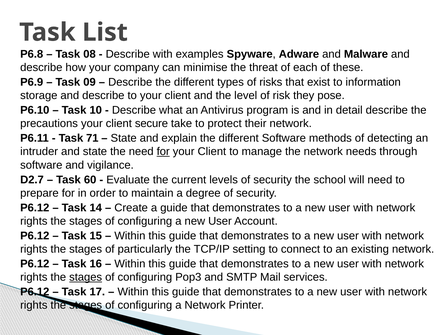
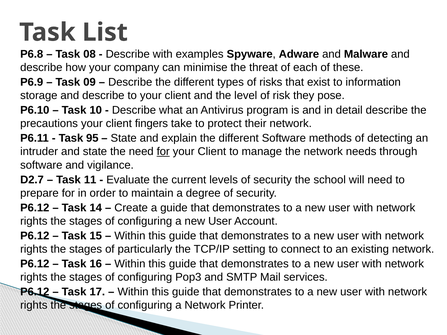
secure: secure -> fingers
71: 71 -> 95
60: 60 -> 11
stages at (86, 277) underline: present -> none
